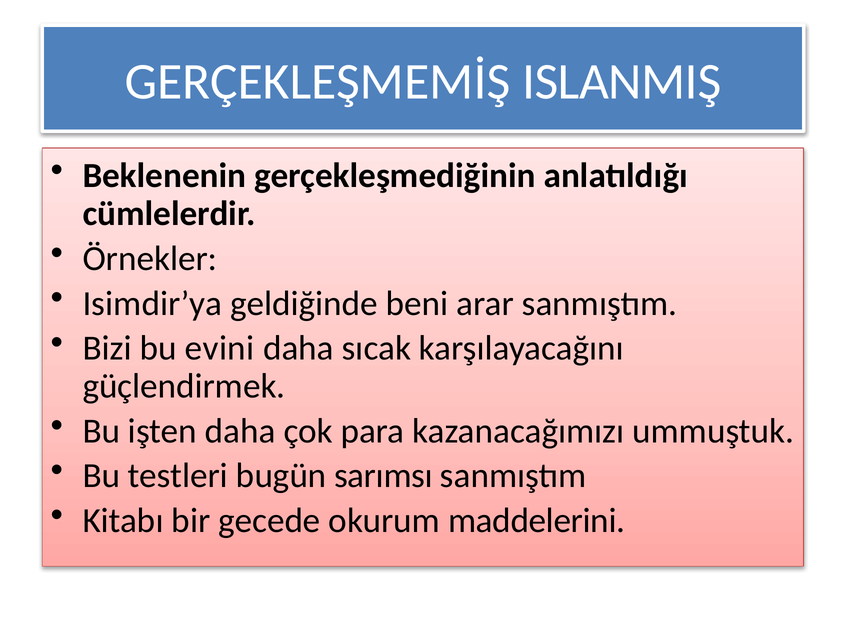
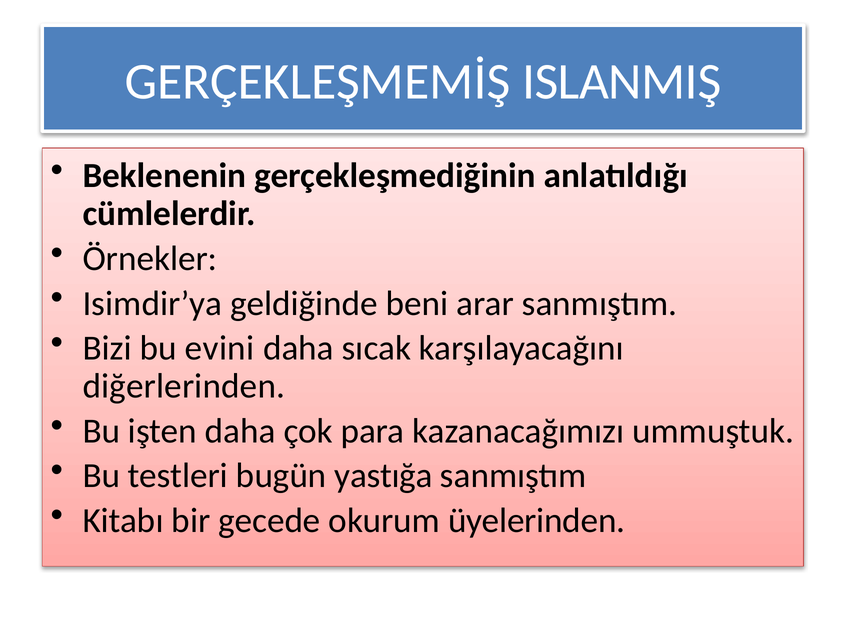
güçlendirmek: güçlendirmek -> diğerlerinden
sarımsı: sarımsı -> yastığa
maddelerini: maddelerini -> üyelerinden
